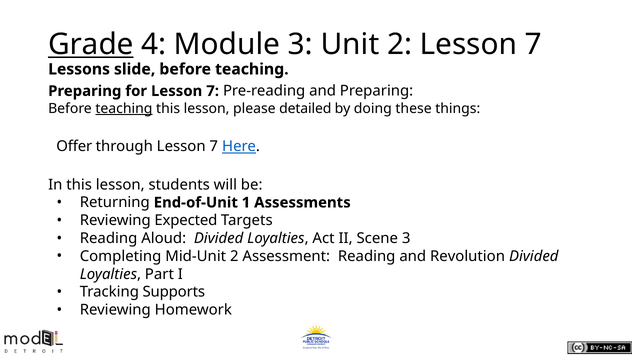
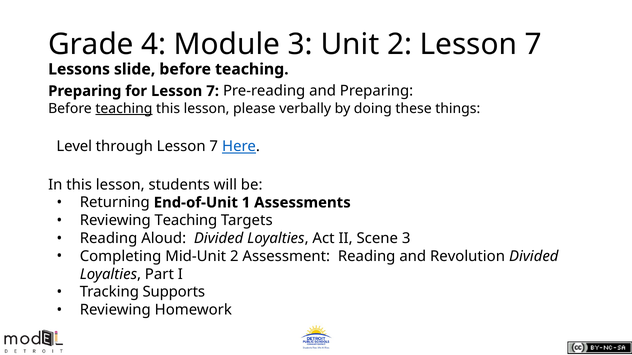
Grade underline: present -> none
detailed: detailed -> verbally
Offer: Offer -> Level
Reviewing Expected: Expected -> Teaching
